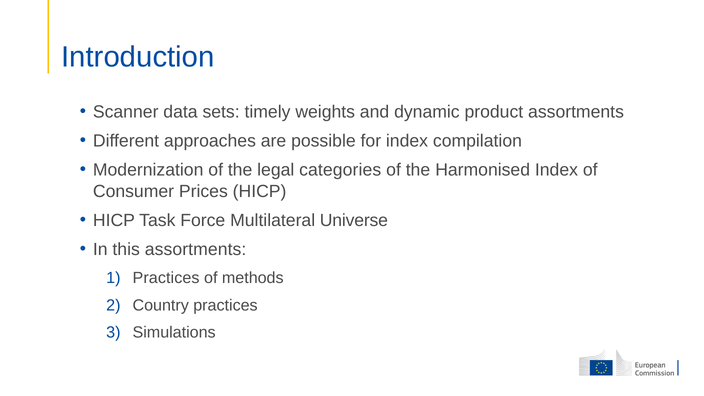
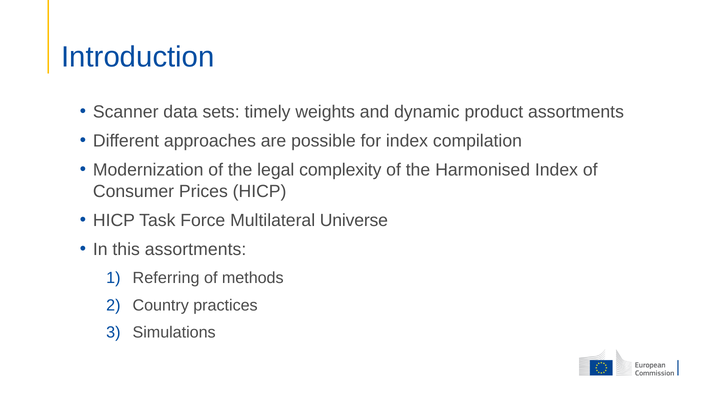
categories: categories -> complexity
Practices at (166, 278): Practices -> Referring
